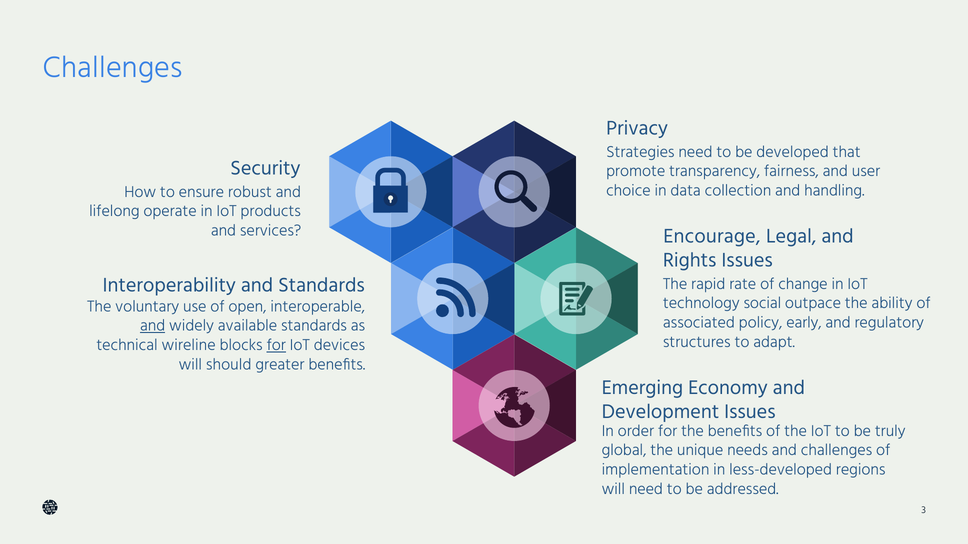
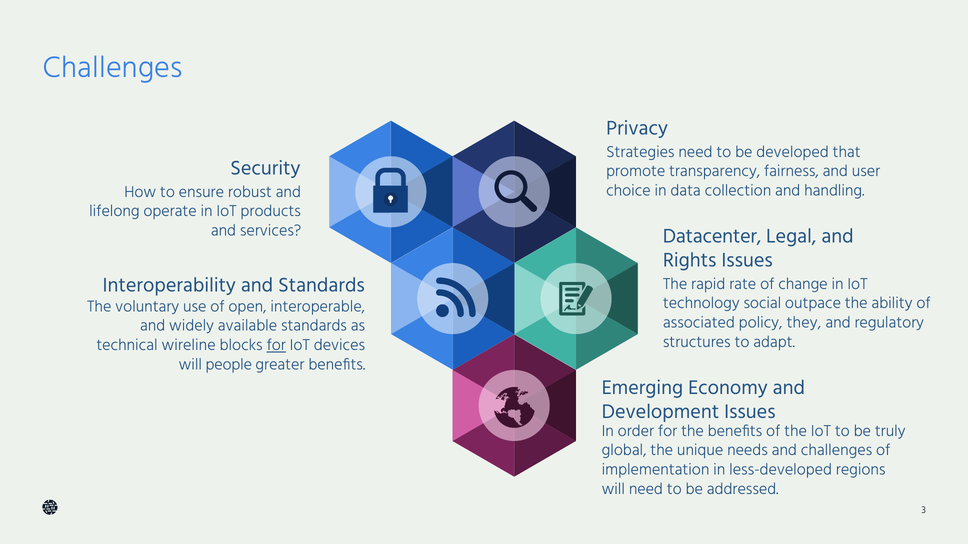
Encourage: Encourage -> Datacenter
early: early -> they
and at (153, 326) underline: present -> none
should: should -> people
